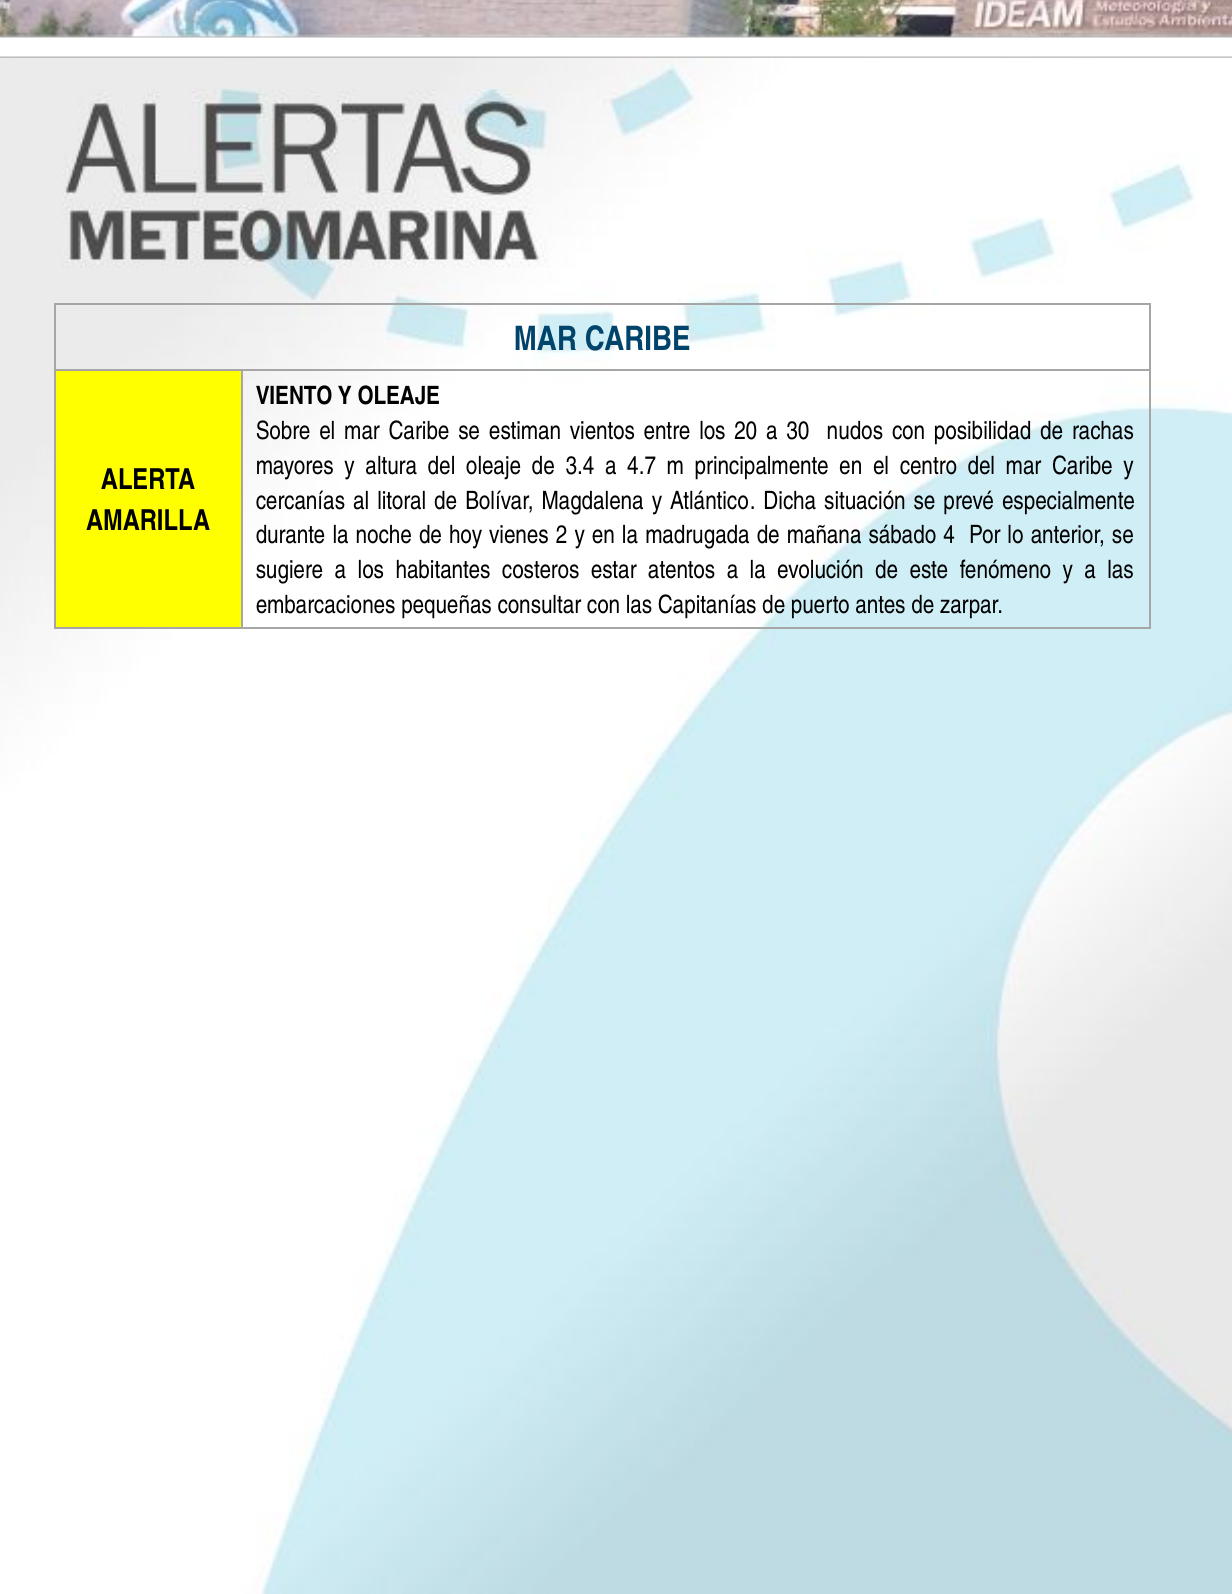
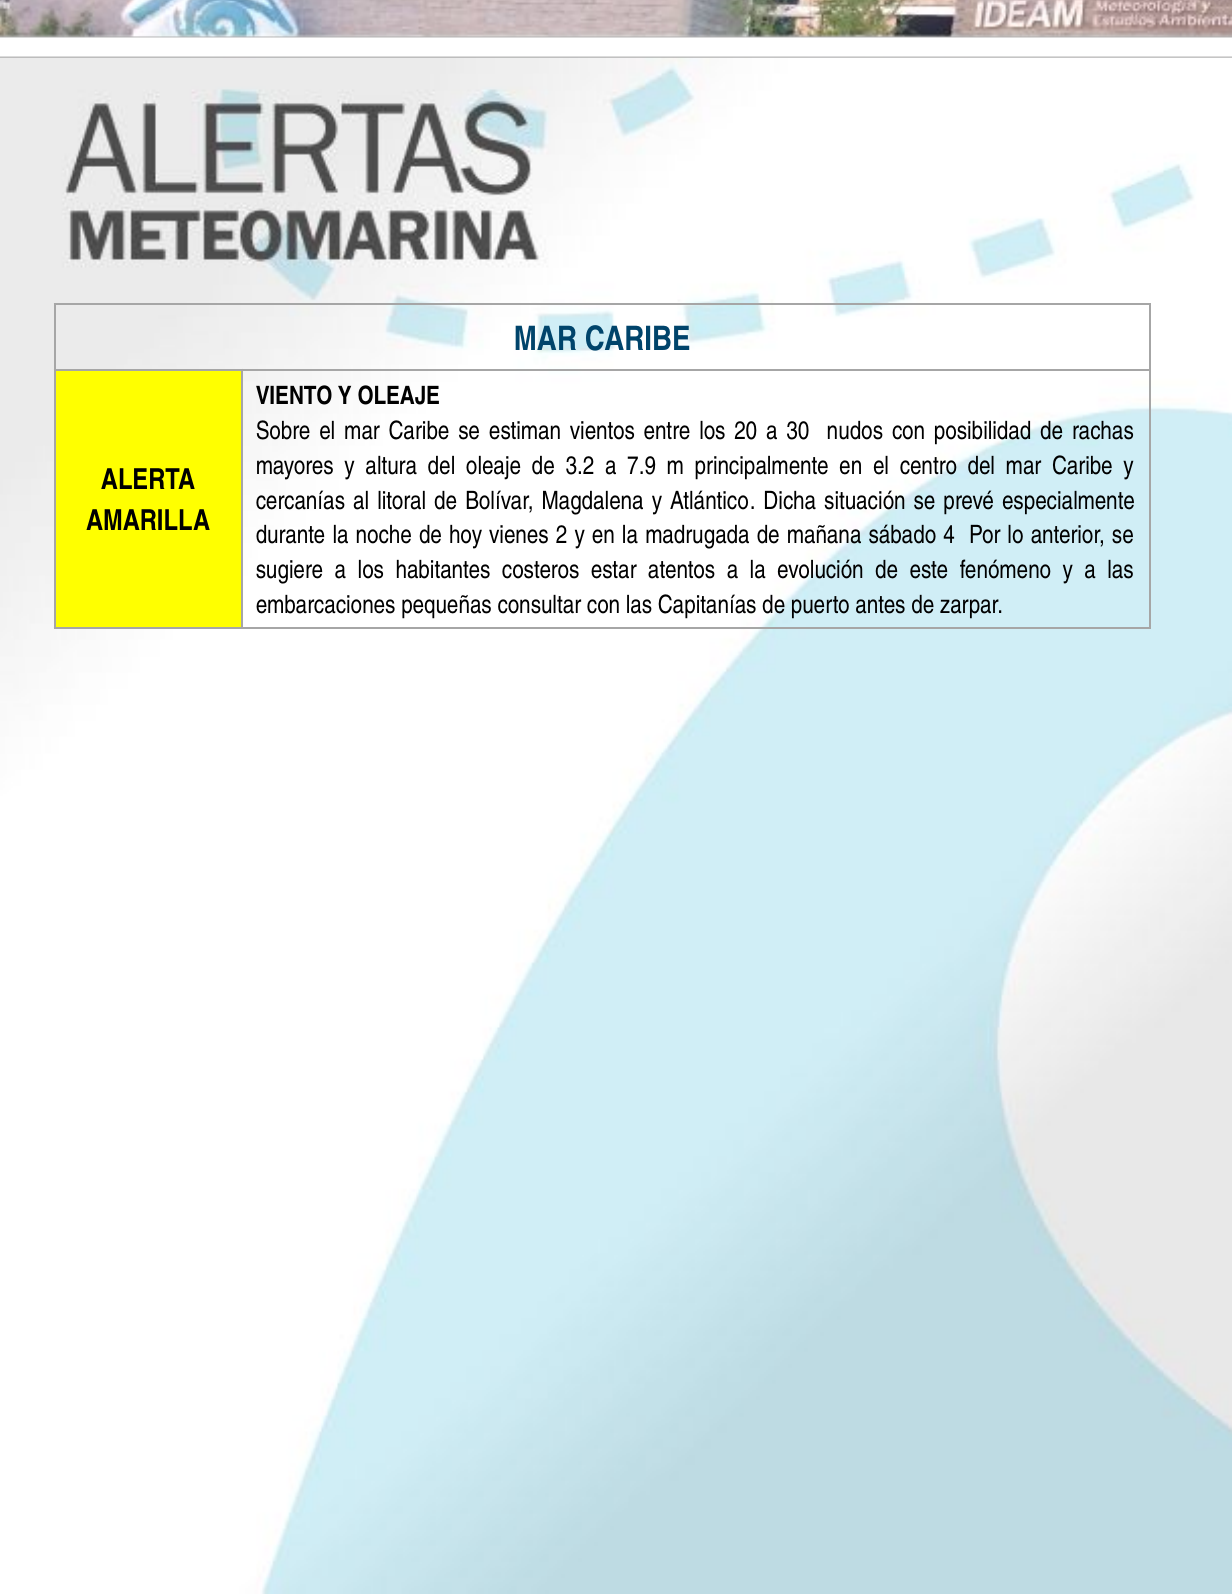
3.4: 3.4 -> 3.2
4.7: 4.7 -> 7.9
